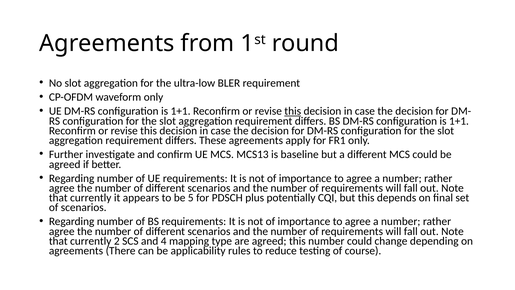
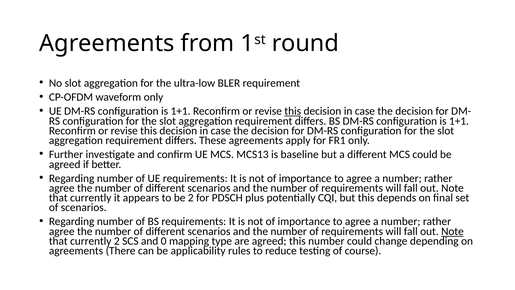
be 5: 5 -> 2
Note at (452, 231) underline: none -> present
4: 4 -> 0
